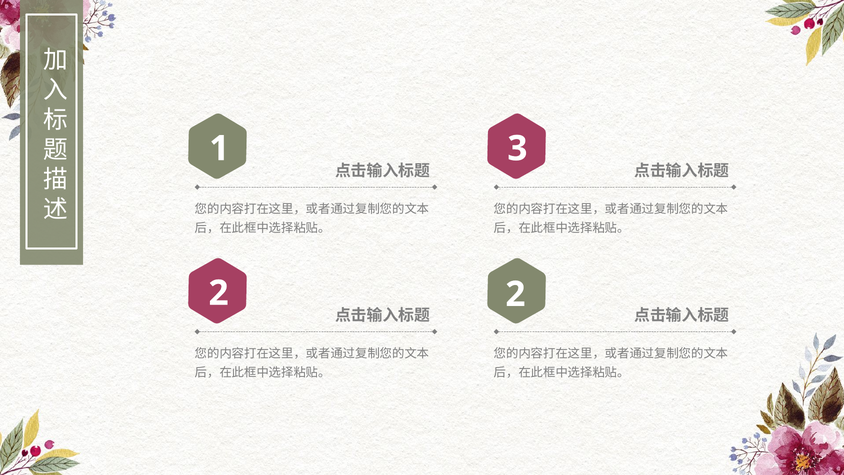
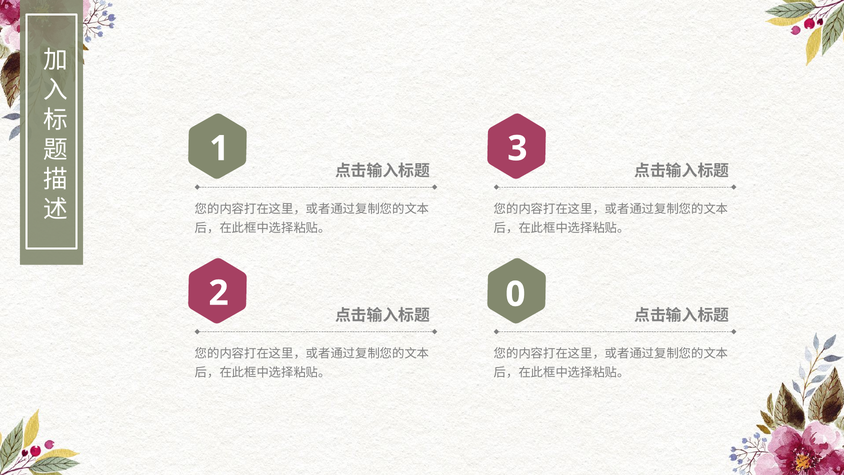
2 2: 2 -> 0
